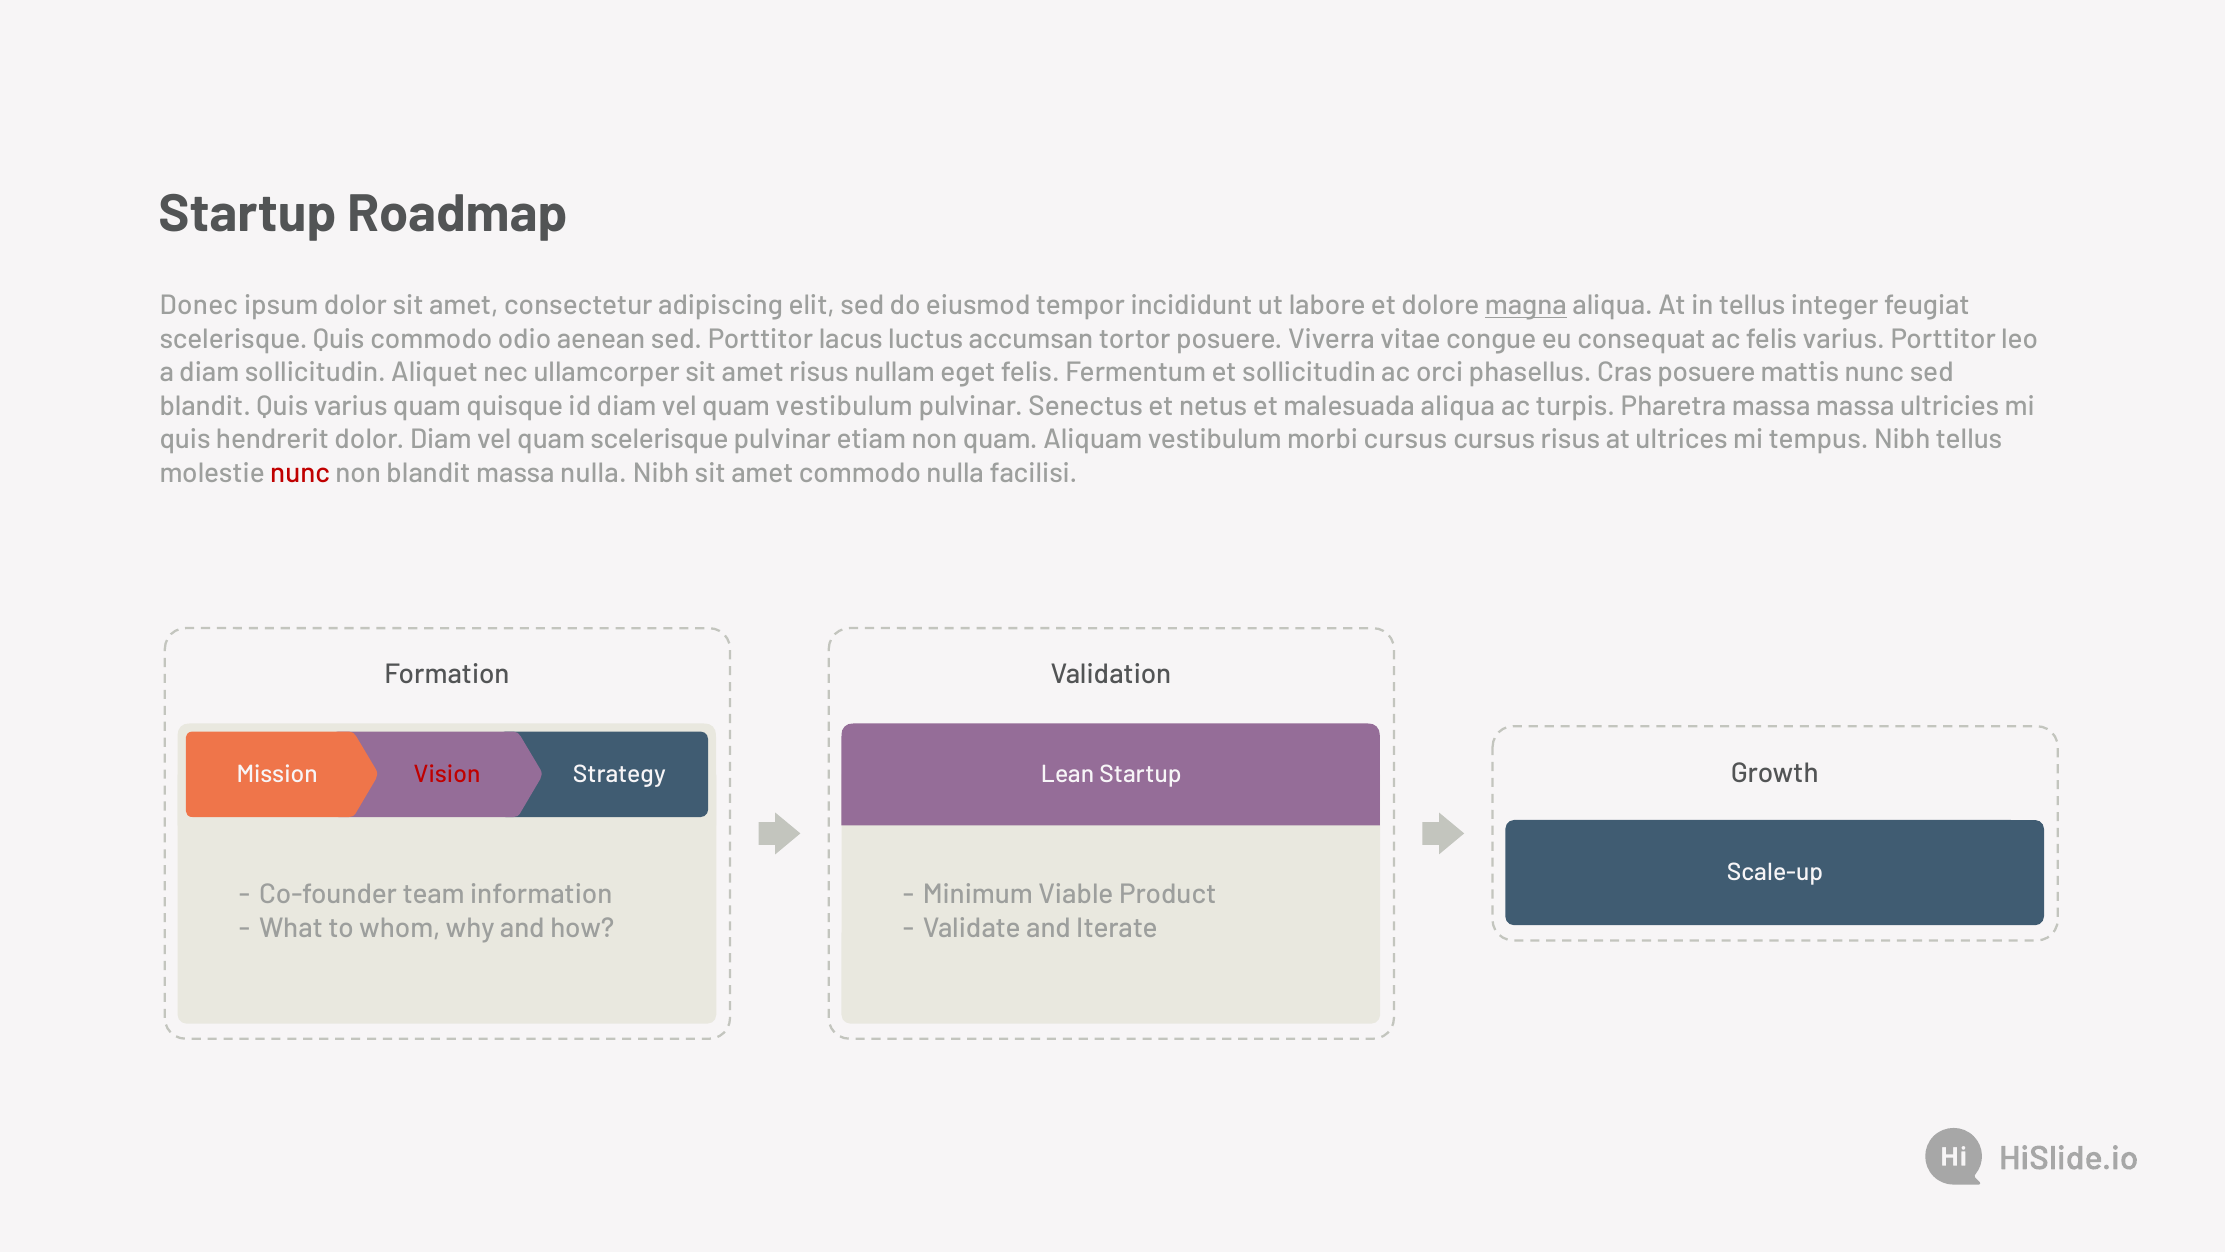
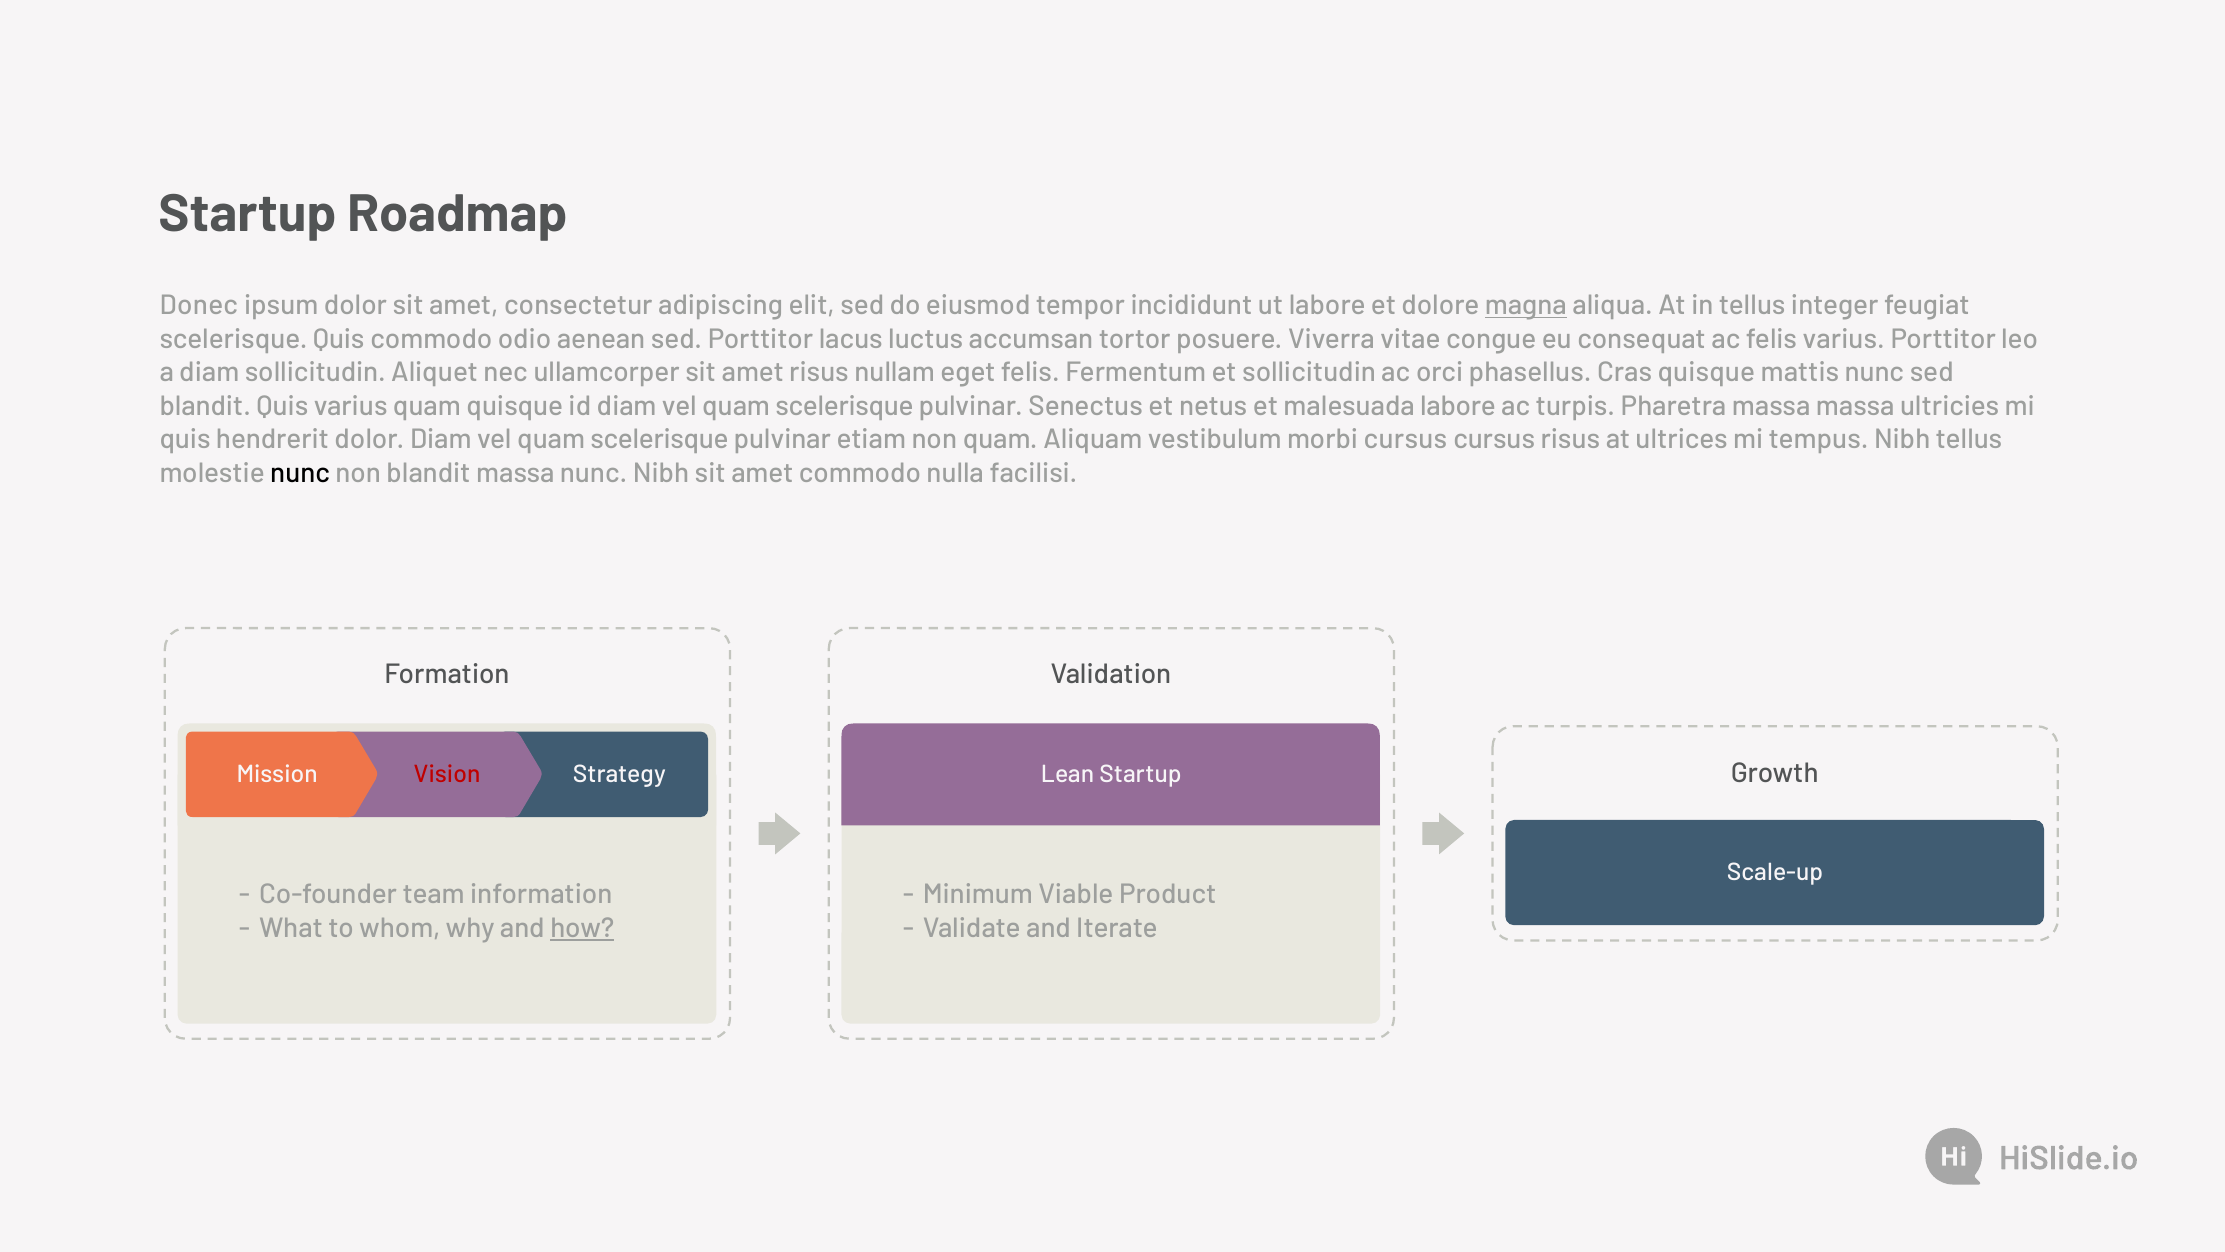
Cras posuere: posuere -> quisque
vestibulum at (844, 406): vestibulum -> scelerisque
malesuada aliqua: aliqua -> labore
nunc at (300, 473) colour: red -> black
massa nulla: nulla -> nunc
how underline: none -> present
